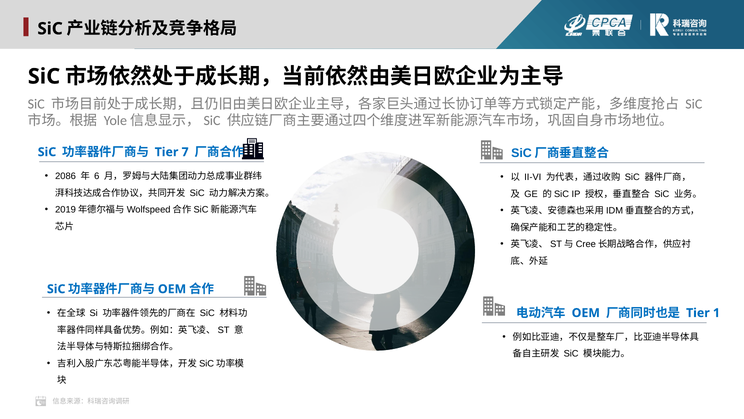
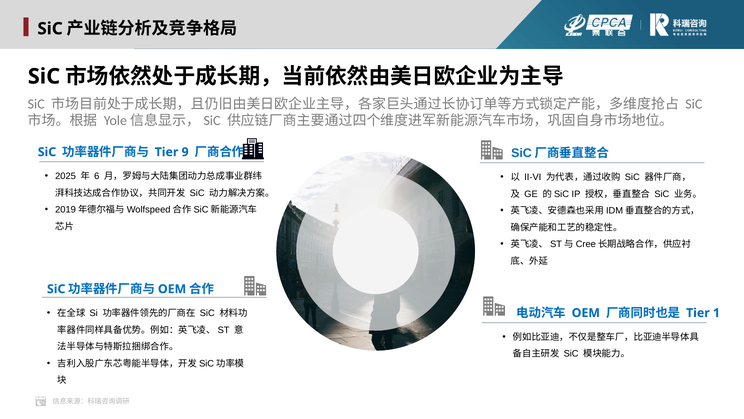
7: 7 -> 9
2086: 2086 -> 2025
